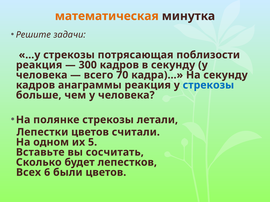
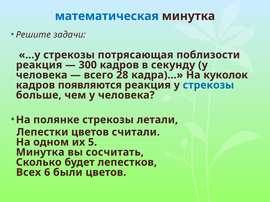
математическая colour: orange -> blue
70: 70 -> 28
На секунду: секунду -> куколок
анаграммы: анаграммы -> появляются
Вставьте at (40, 153): Вставьте -> Минутка
